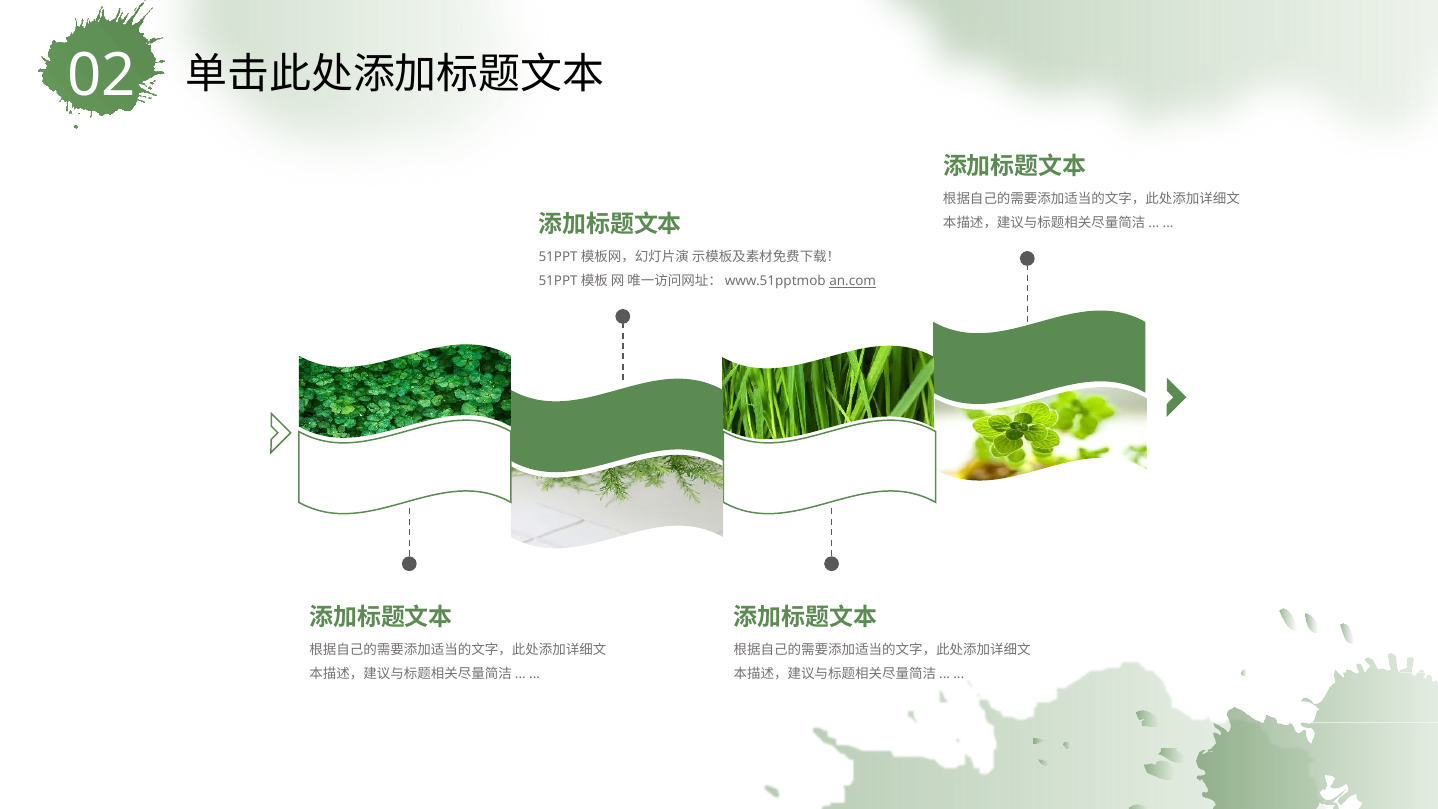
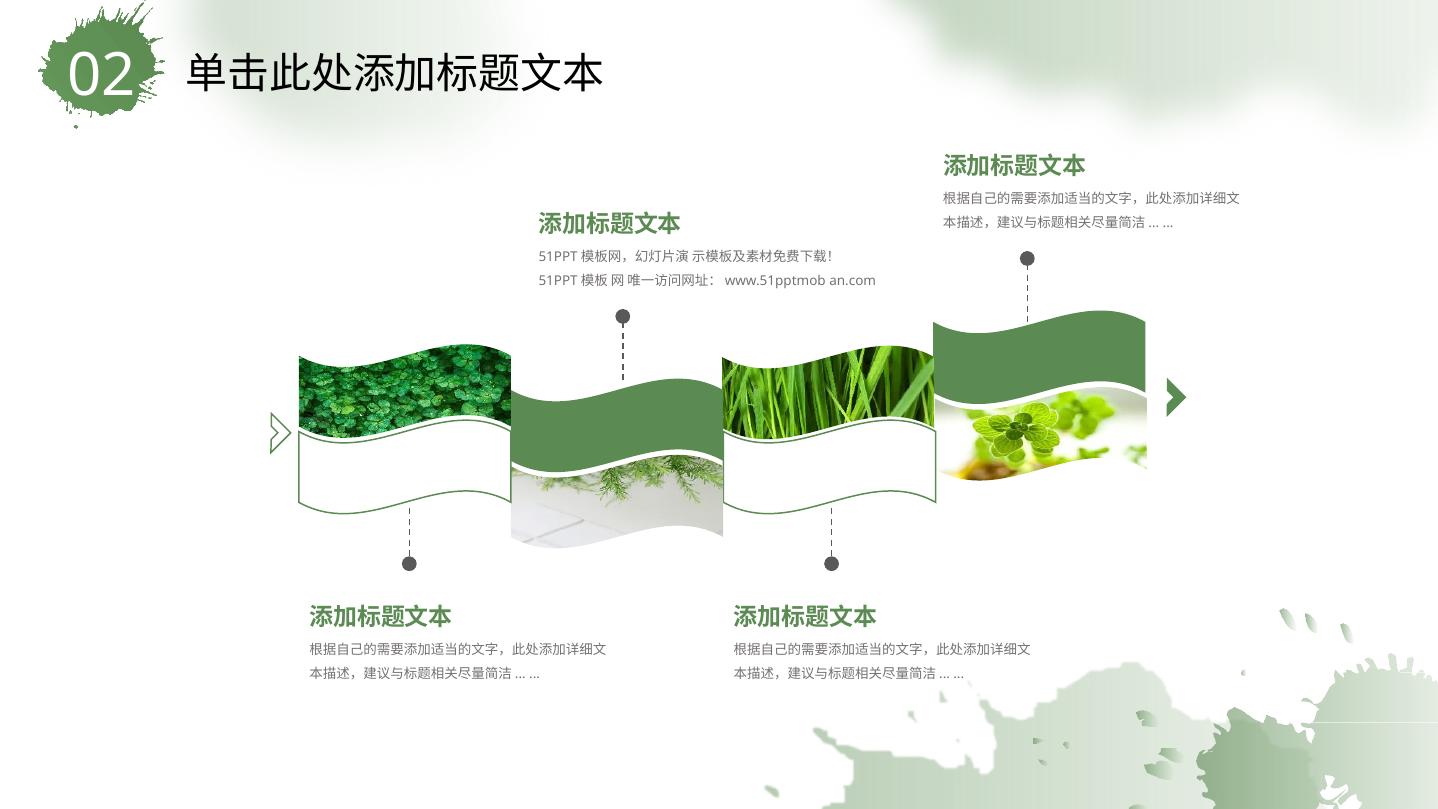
an.com underline: present -> none
